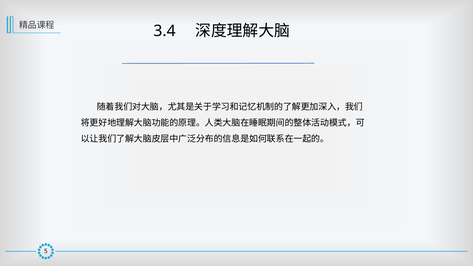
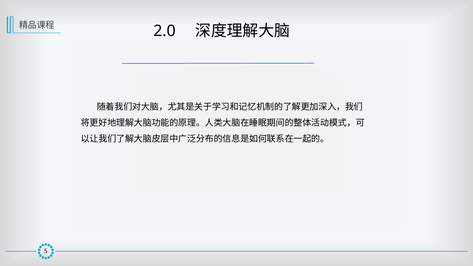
3.4: 3.4 -> 2.0
